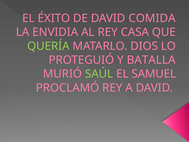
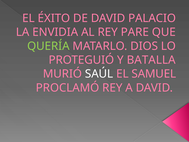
COMIDA: COMIDA -> PALACIO
CASA: CASA -> PARE
SAÚL colour: light green -> white
